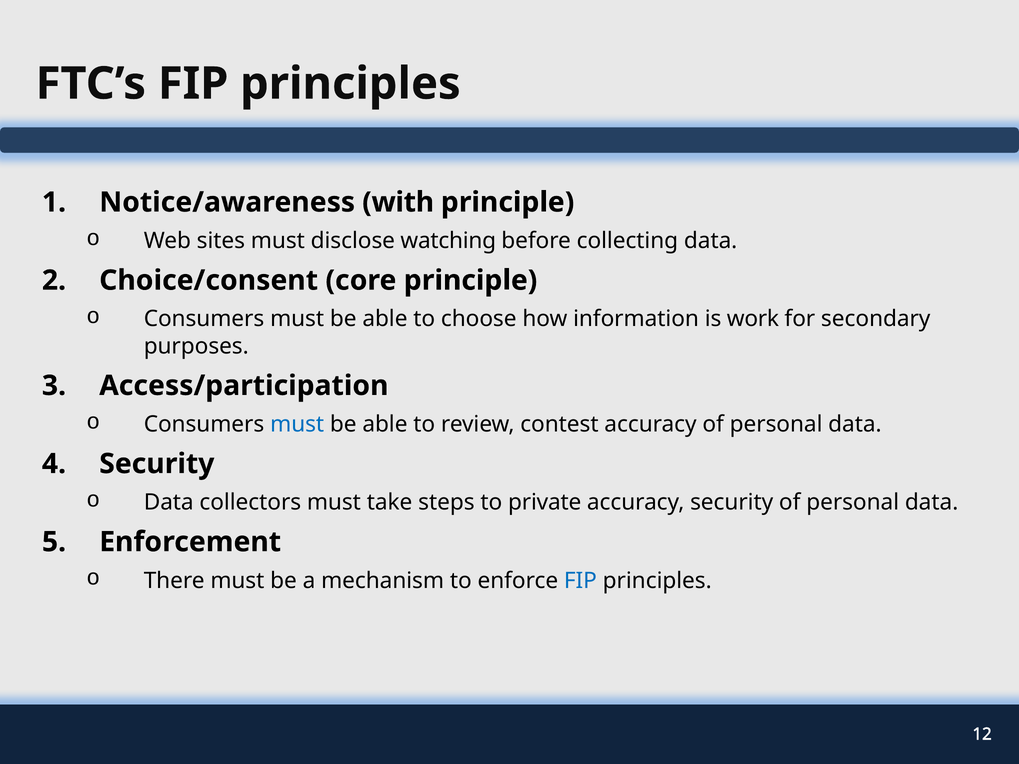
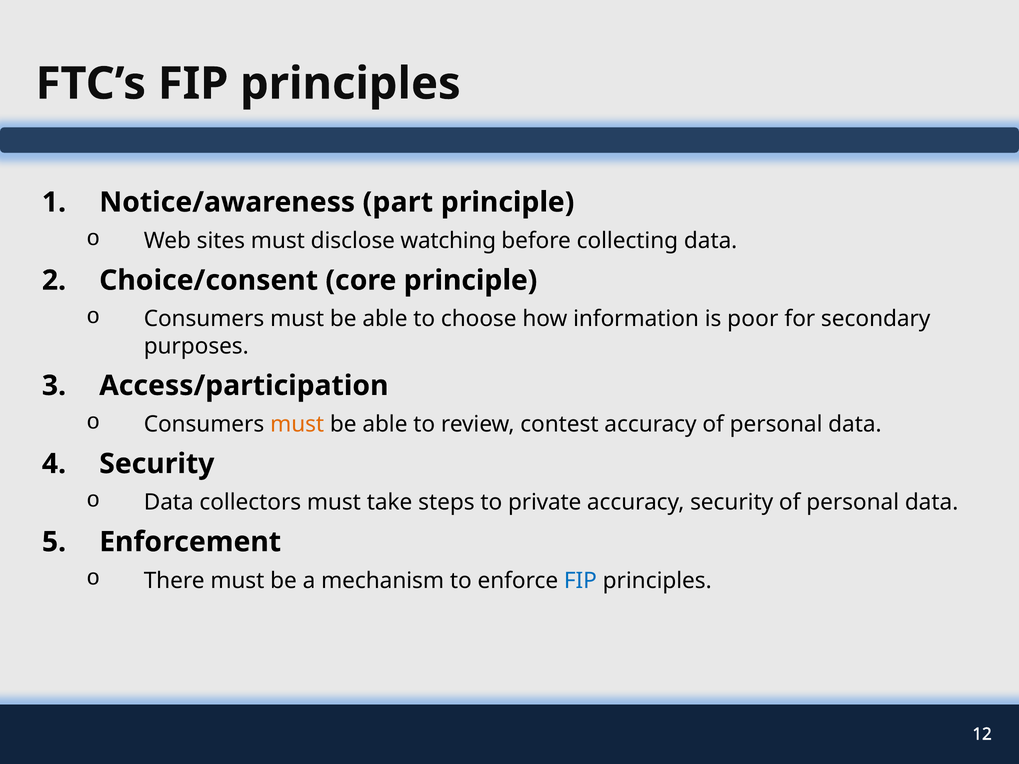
with: with -> part
work: work -> poor
must at (297, 424) colour: blue -> orange
